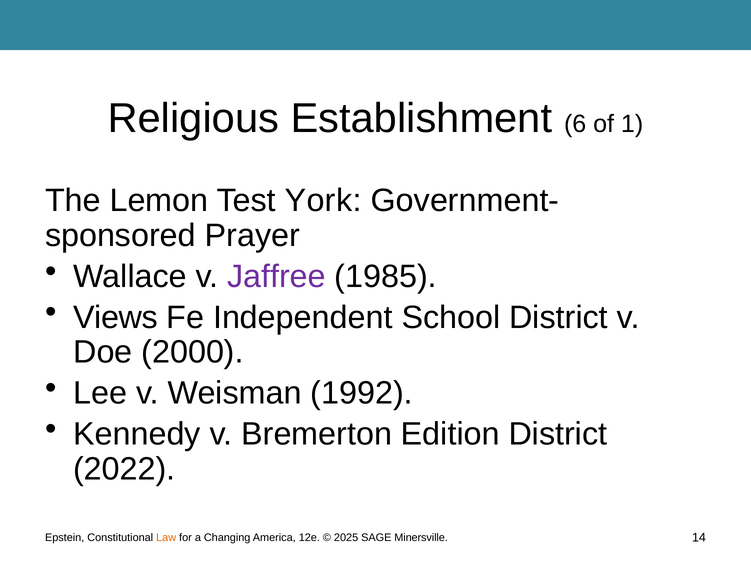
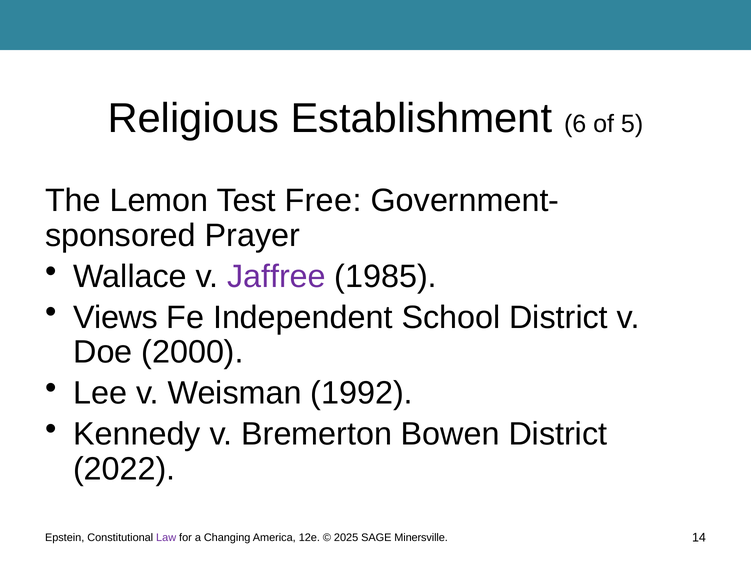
1: 1 -> 5
York: York -> Free
Edition: Edition -> Bowen
Law colour: orange -> purple
